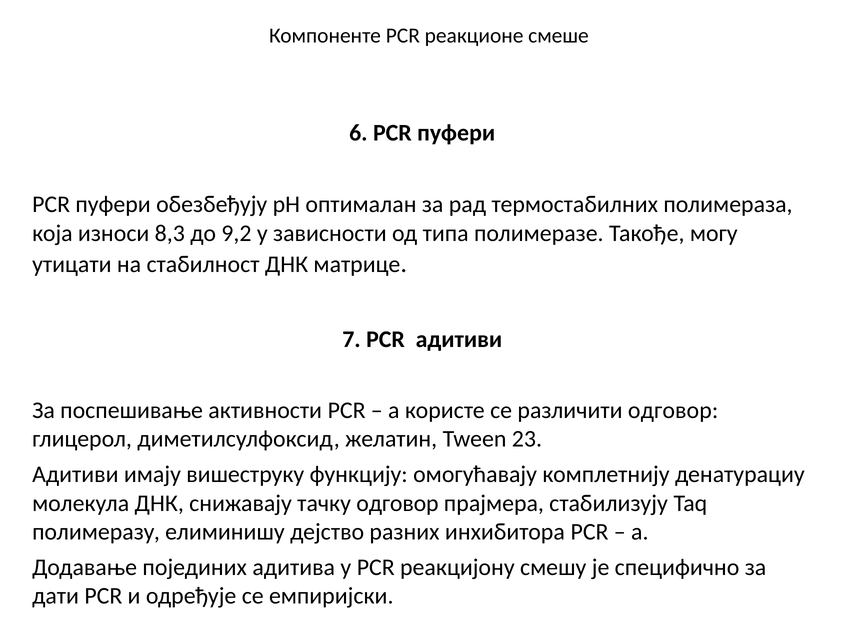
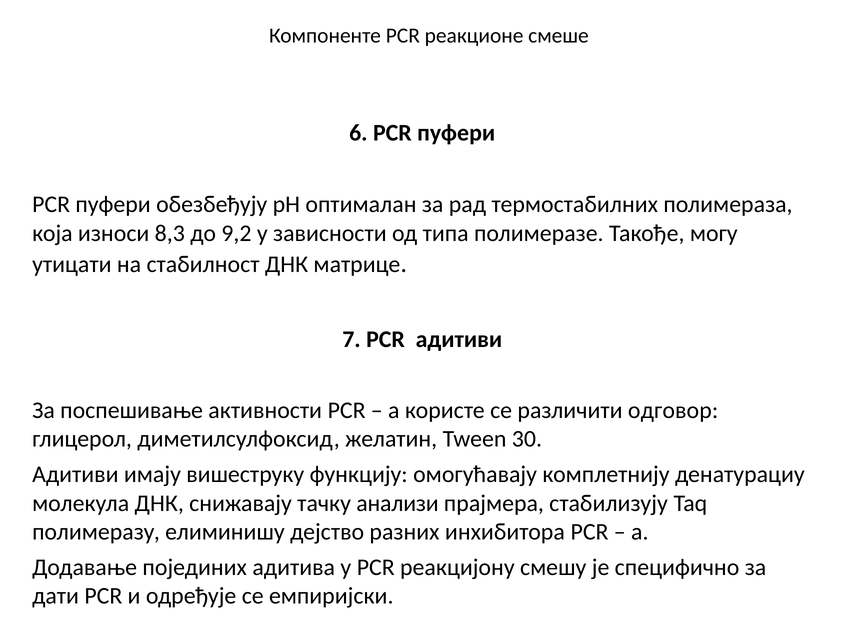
23: 23 -> 30
тачку одговор: одговор -> анализи
